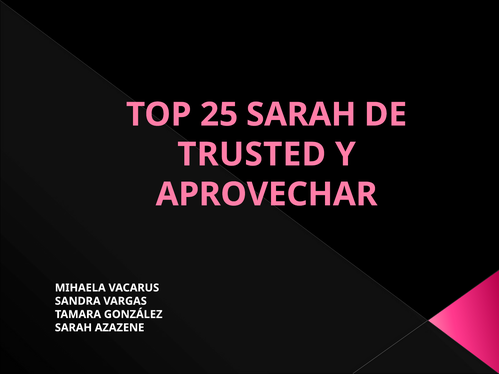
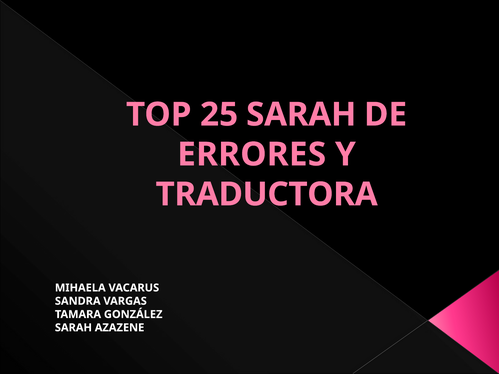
TRUSTED: TRUSTED -> ERRORES
APROVECHAR: APROVECHAR -> TRADUCTORA
